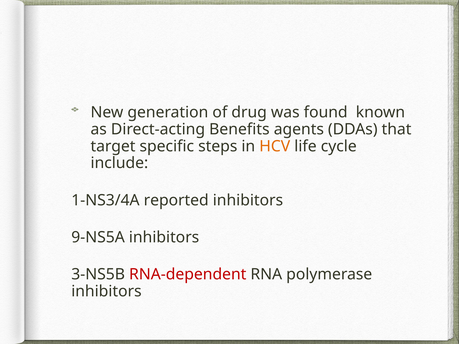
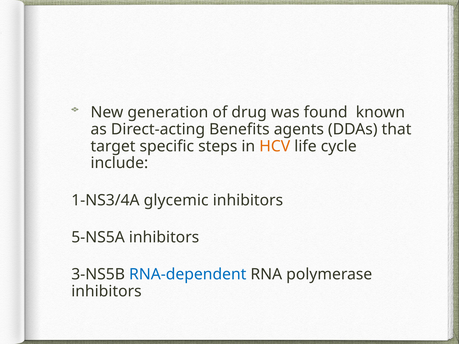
reported: reported -> glycemic
9-NS5A: 9-NS5A -> 5-NS5A
RNA-dependent colour: red -> blue
